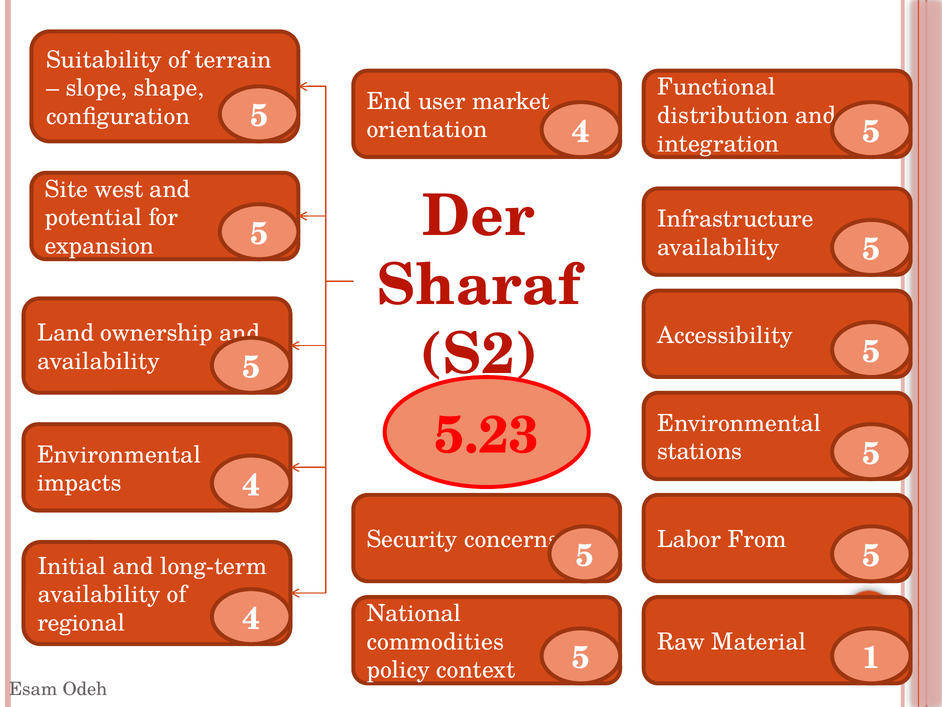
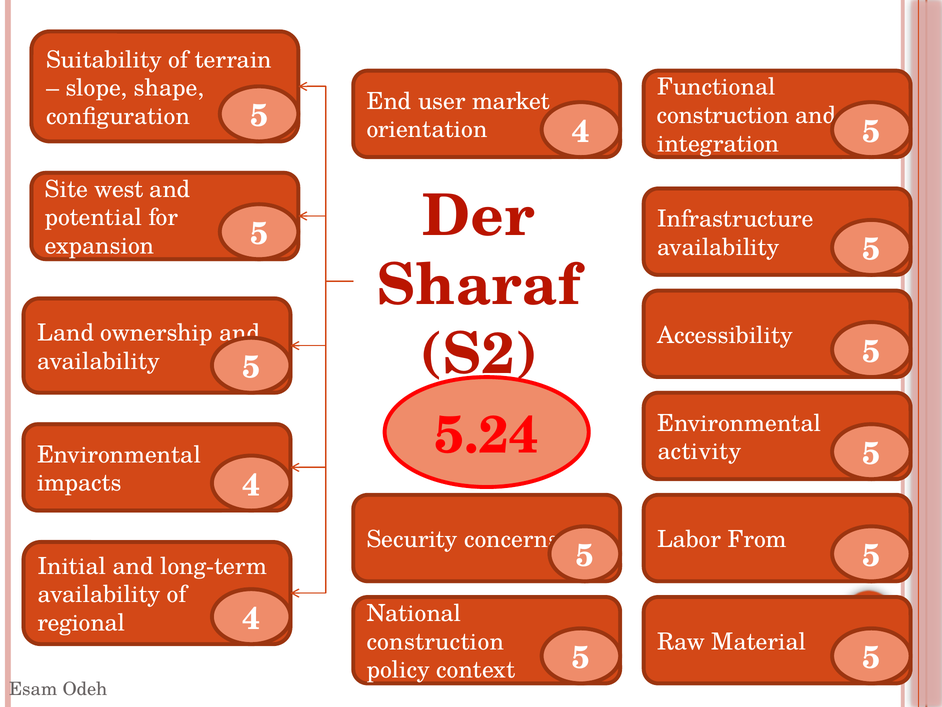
distribution at (723, 115): distribution -> construction
5.23: 5.23 -> 5.24
stations: stations -> activity
commodities at (435, 641): commodities -> construction
1 at (871, 658): 1 -> 5
